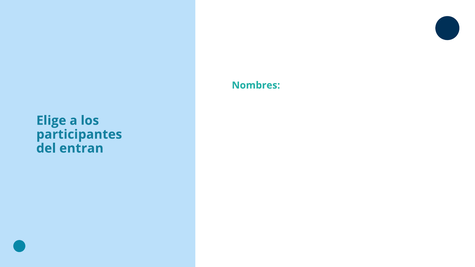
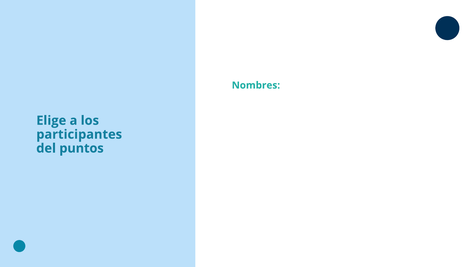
entran: entran -> puntos
